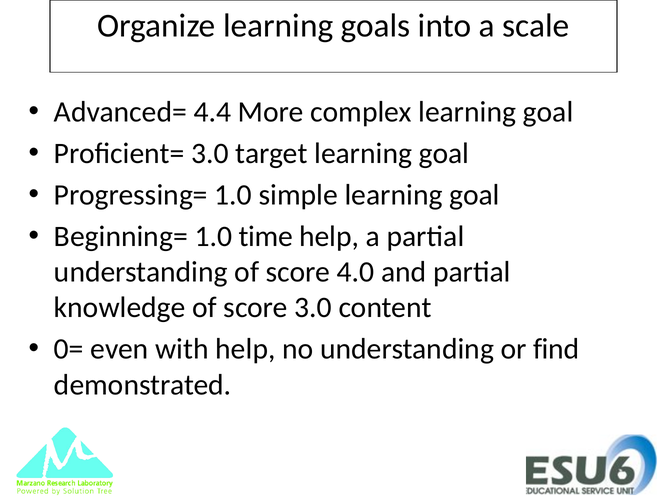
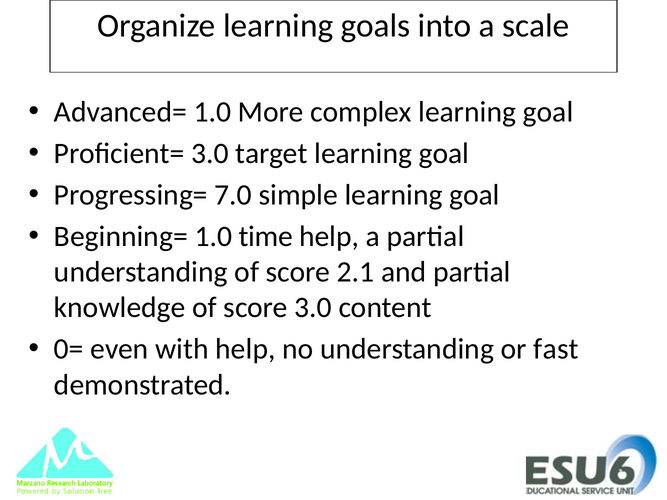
Advanced= 4.4: 4.4 -> 1.0
Progressing= 1.0: 1.0 -> 7.0
4.0: 4.0 -> 2.1
find: find -> fast
